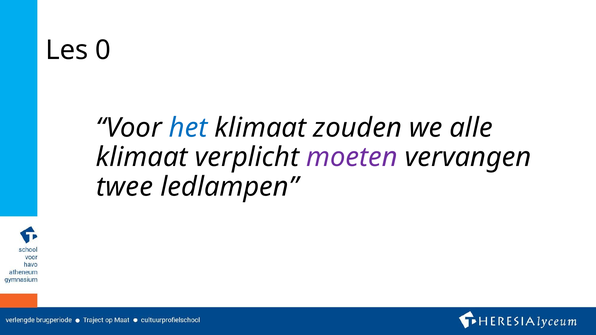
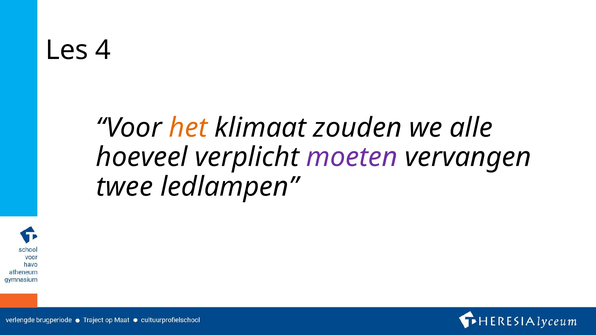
0: 0 -> 4
het colour: blue -> orange
klimaat at (142, 157): klimaat -> hoeveel
